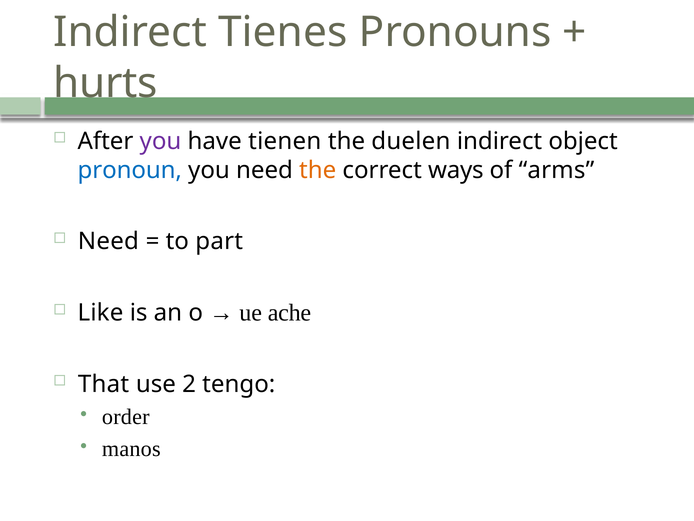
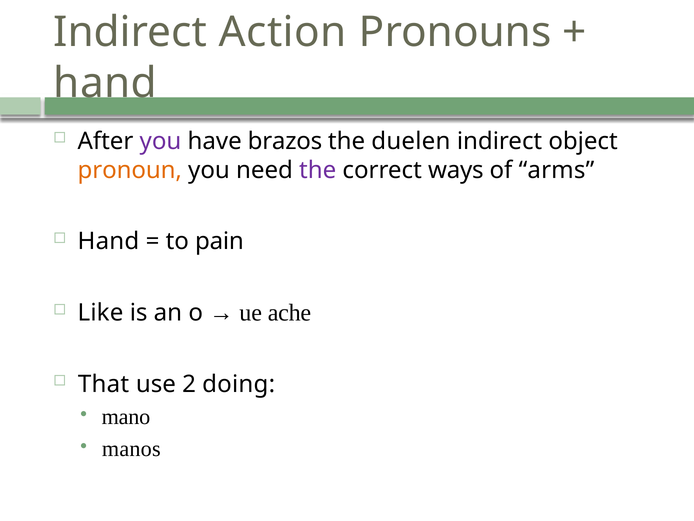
Tienes: Tienes -> Action
hurts at (106, 83): hurts -> hand
tienen: tienen -> brazos
pronoun colour: blue -> orange
the at (318, 170) colour: orange -> purple
Need at (108, 241): Need -> Hand
part: part -> pain
tengo: tengo -> doing
order: order -> mano
